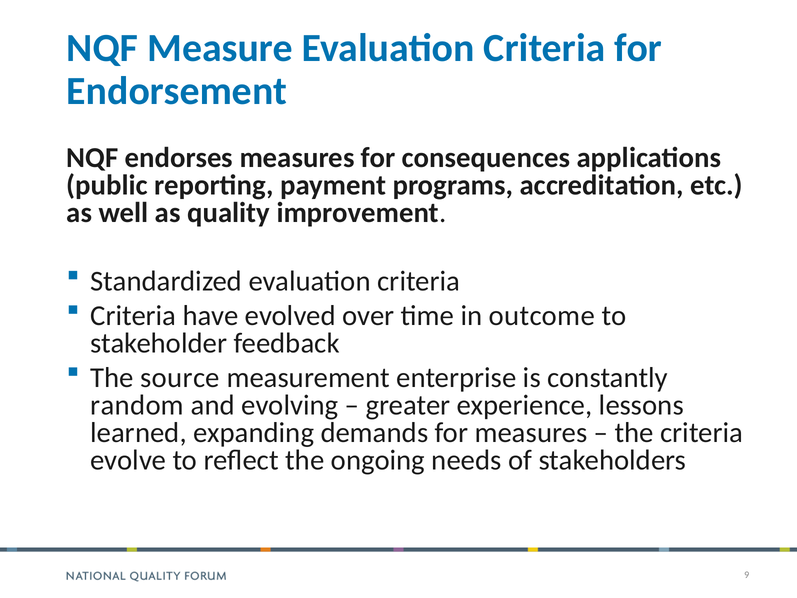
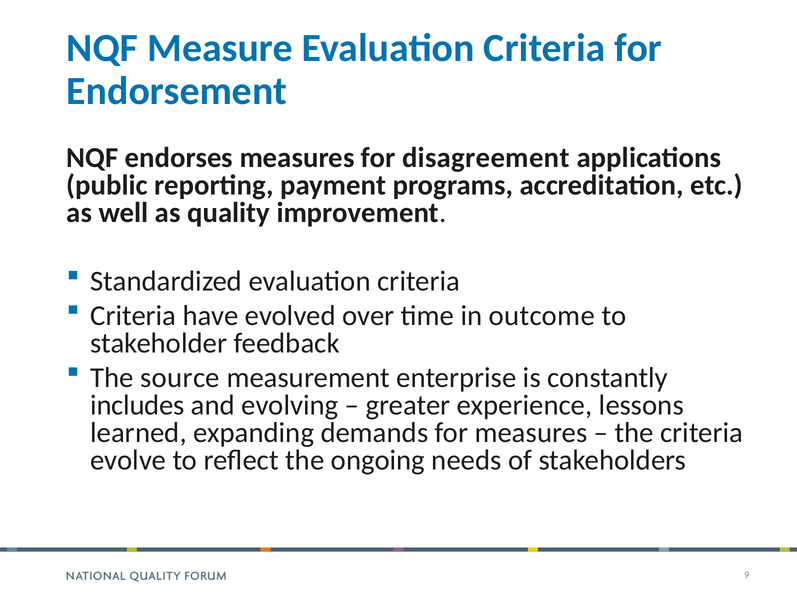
consequences: consequences -> disagreement
random: random -> includes
